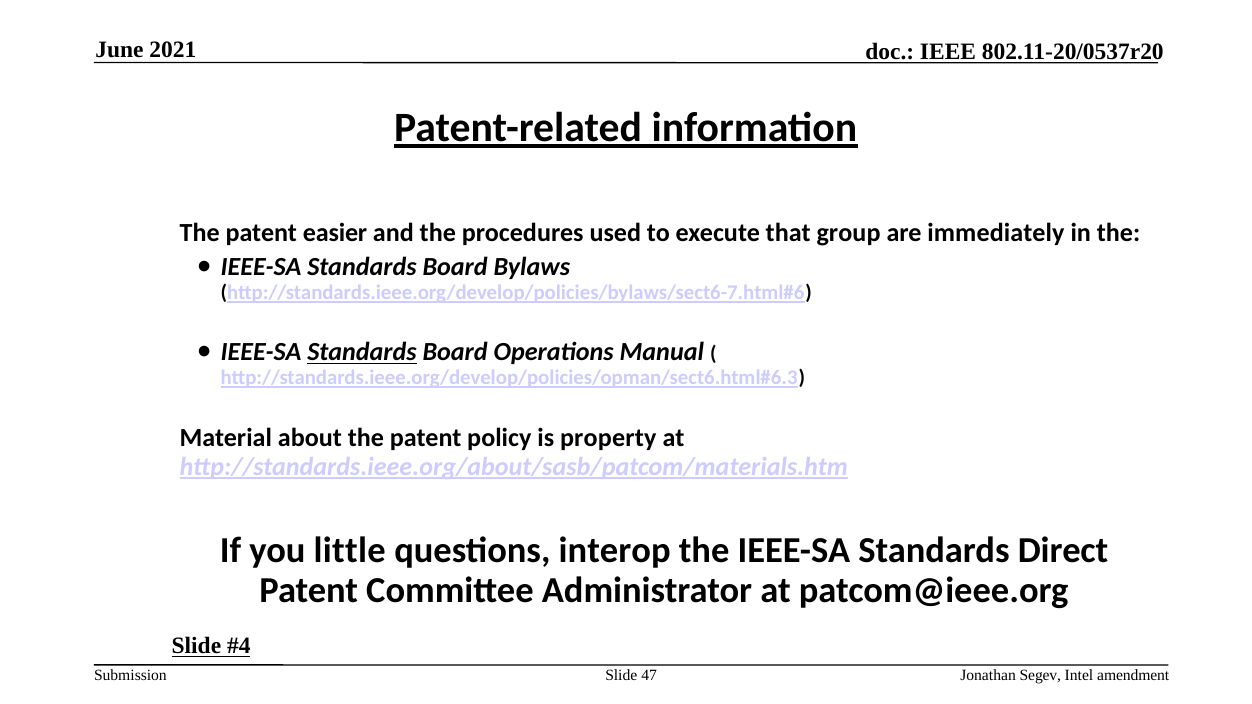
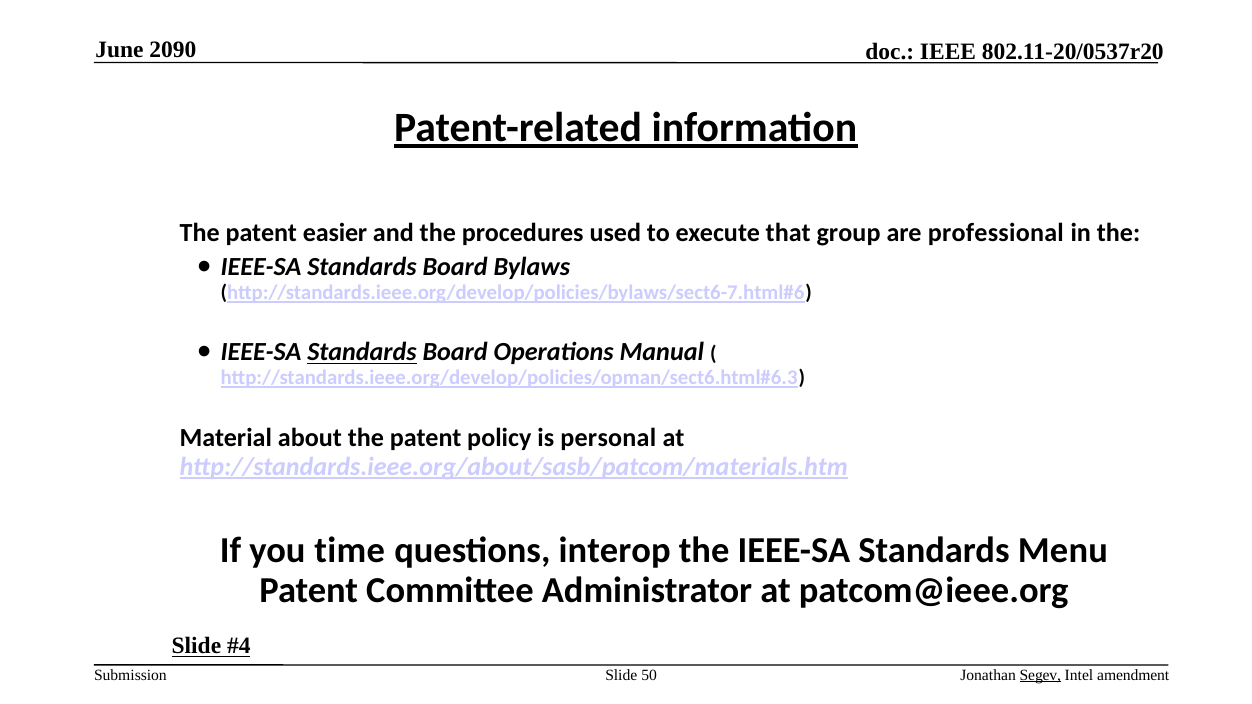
2021: 2021 -> 2090
immediately: immediately -> professional
property: property -> personal
little: little -> time
Direct: Direct -> Menu
47: 47 -> 50
Segev underline: none -> present
